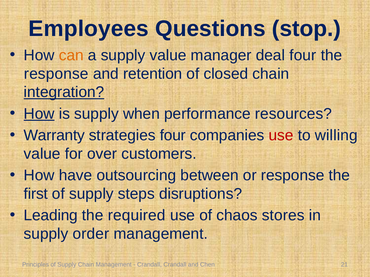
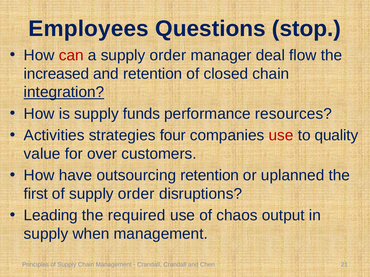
can colour: orange -> red
a supply value: value -> order
deal four: four -> flow
response at (56, 74): response -> increased
How at (39, 114) underline: present -> none
when: when -> funds
Warranty: Warranty -> Activities
willing: willing -> quality
outsourcing between: between -> retention
or response: response -> uplanned
of supply steps: steps -> order
stores: stores -> output
order: order -> when
